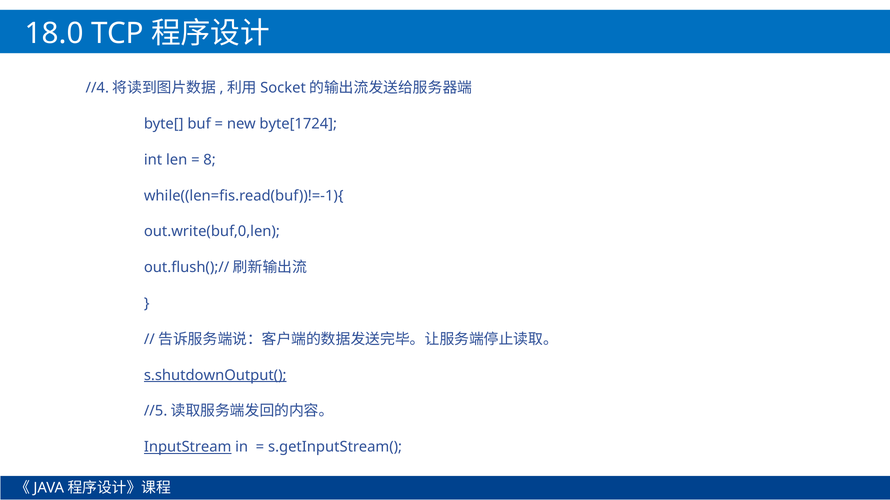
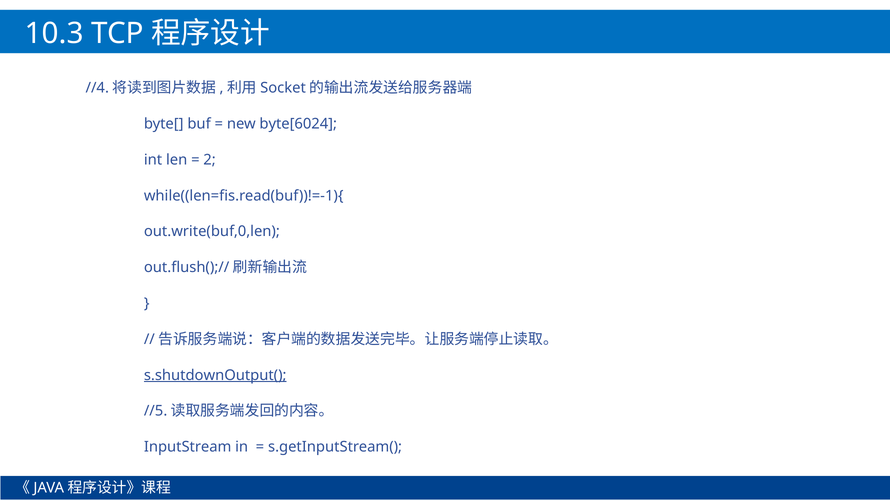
18.0: 18.0 -> 10.3
byte[1724: byte[1724 -> byte[6024
8: 8 -> 2
InputStream underline: present -> none
